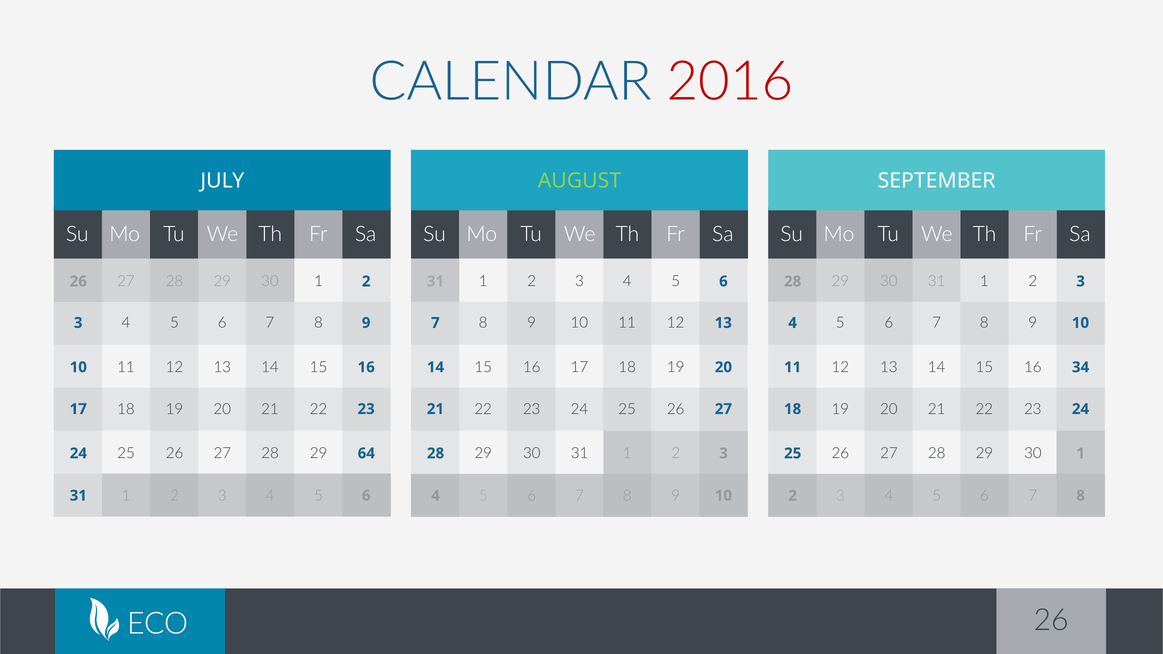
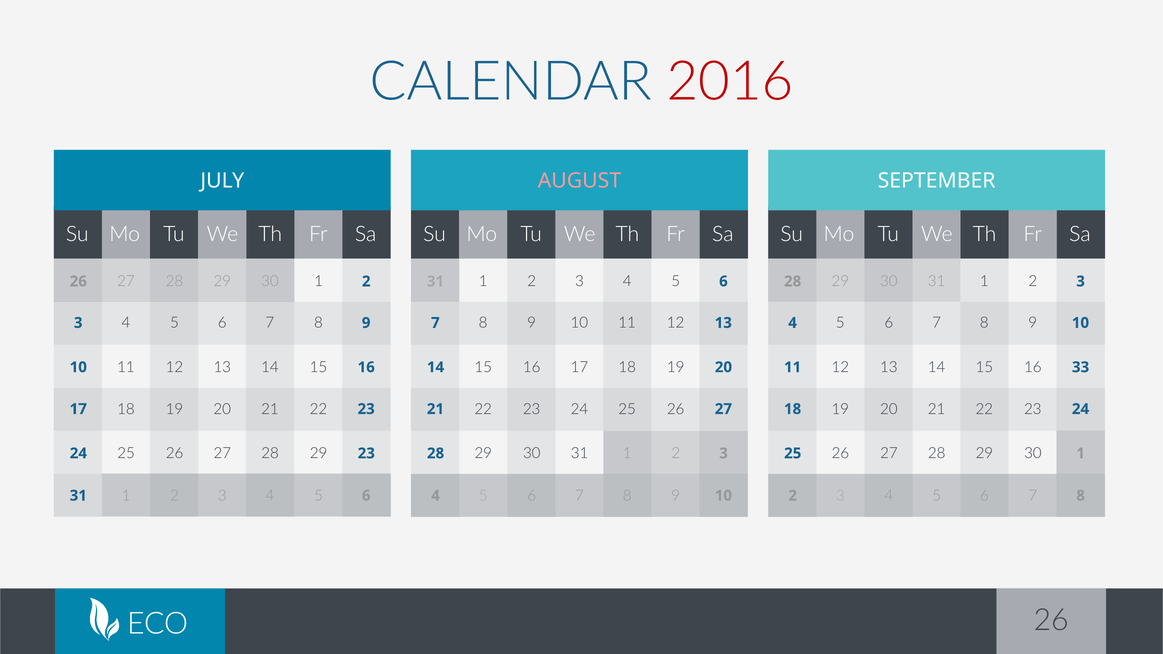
AUGUST colour: light green -> pink
34: 34 -> 33
29 64: 64 -> 23
